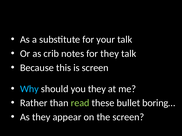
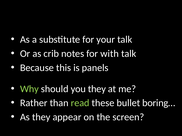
for they: they -> with
is screen: screen -> panels
Why colour: light blue -> light green
